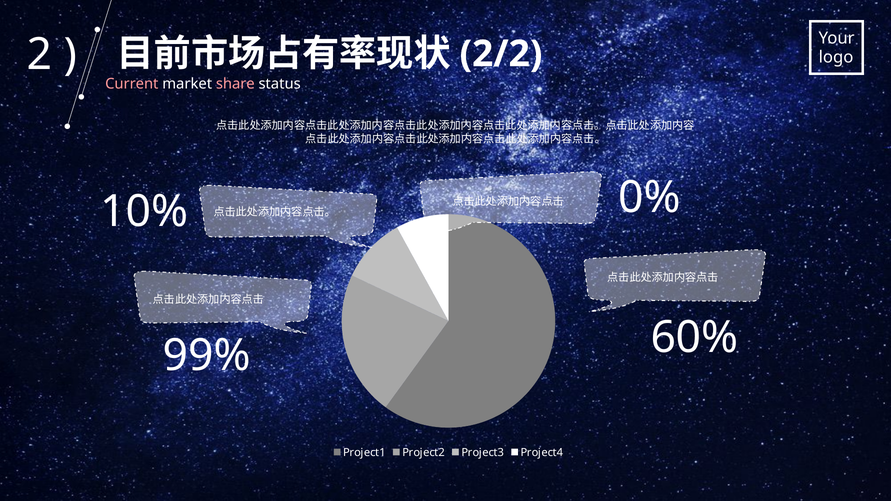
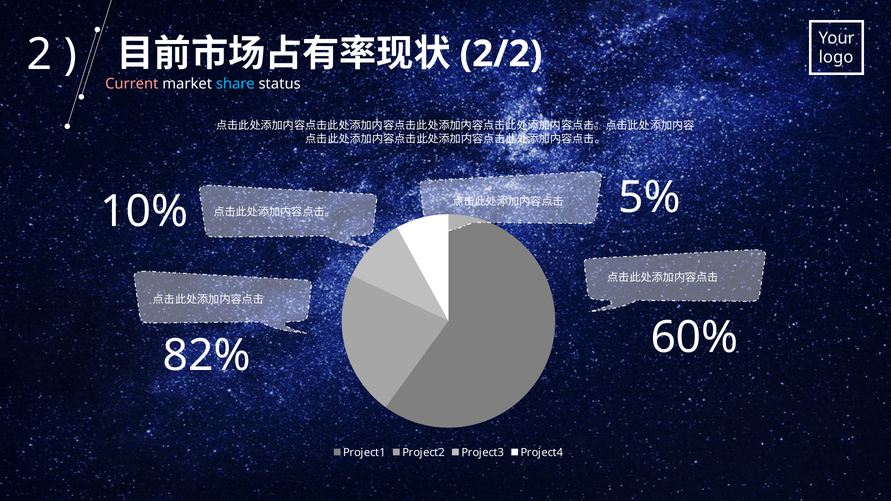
share colour: pink -> light blue
0%: 0% -> 5%
99%: 99% -> 82%
